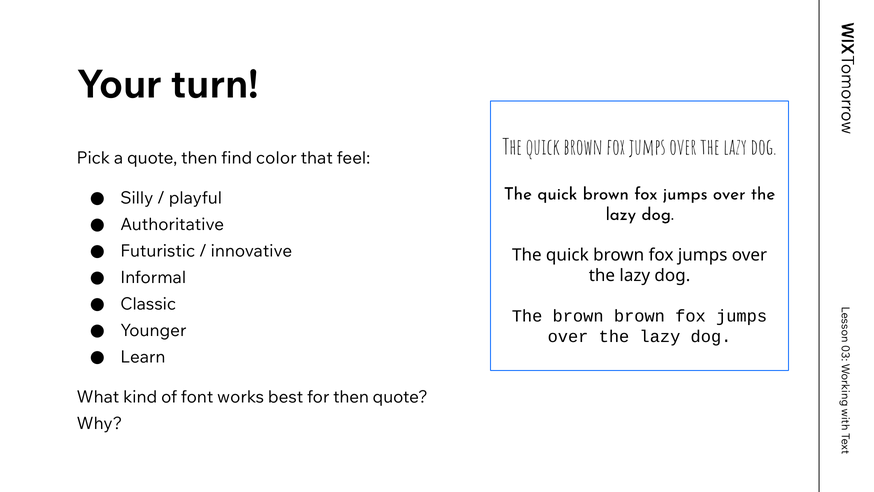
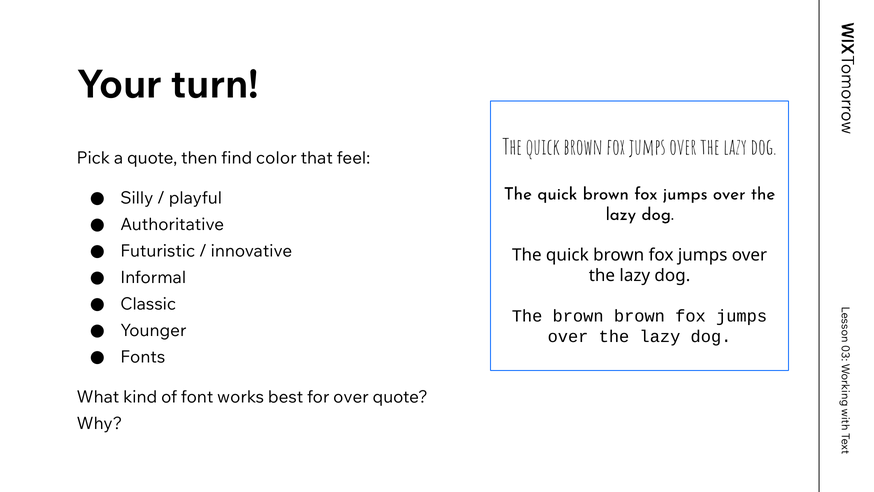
Learn: Learn -> Fonts
for then: then -> over
